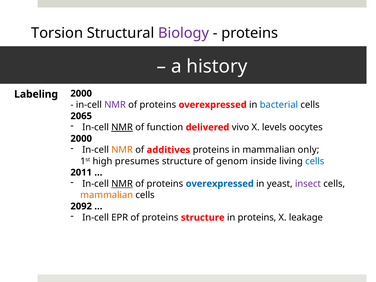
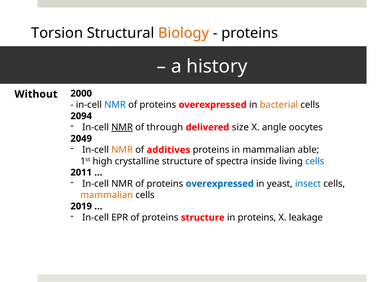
Biology colour: purple -> orange
Labeling: Labeling -> Without
NMR at (115, 105) colour: purple -> blue
bacterial colour: blue -> orange
2065: 2065 -> 2094
function: function -> through
vivo: vivo -> size
levels: levels -> angle
2000 at (81, 139): 2000 -> 2049
only: only -> able
presumes: presumes -> crystalline
genom: genom -> spectra
NMR at (122, 184) underline: present -> none
insect colour: purple -> blue
2092: 2092 -> 2019
